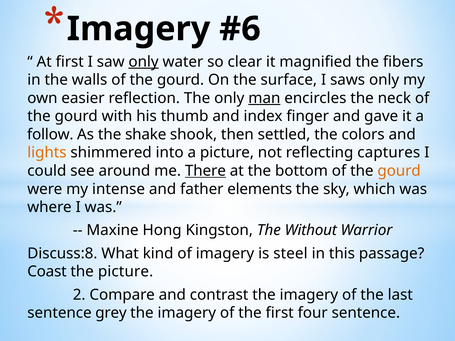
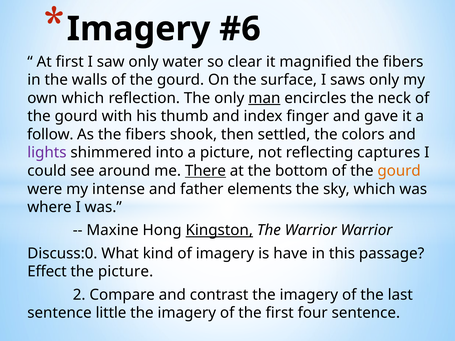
only at (144, 62) underline: present -> none
own easier: easier -> which
As the shake: shake -> fibers
lights colour: orange -> purple
Kingston underline: none -> present
The Without: Without -> Warrior
Discuss:8: Discuss:8 -> Discuss:0
steel: steel -> have
Coast: Coast -> Effect
grey: grey -> little
